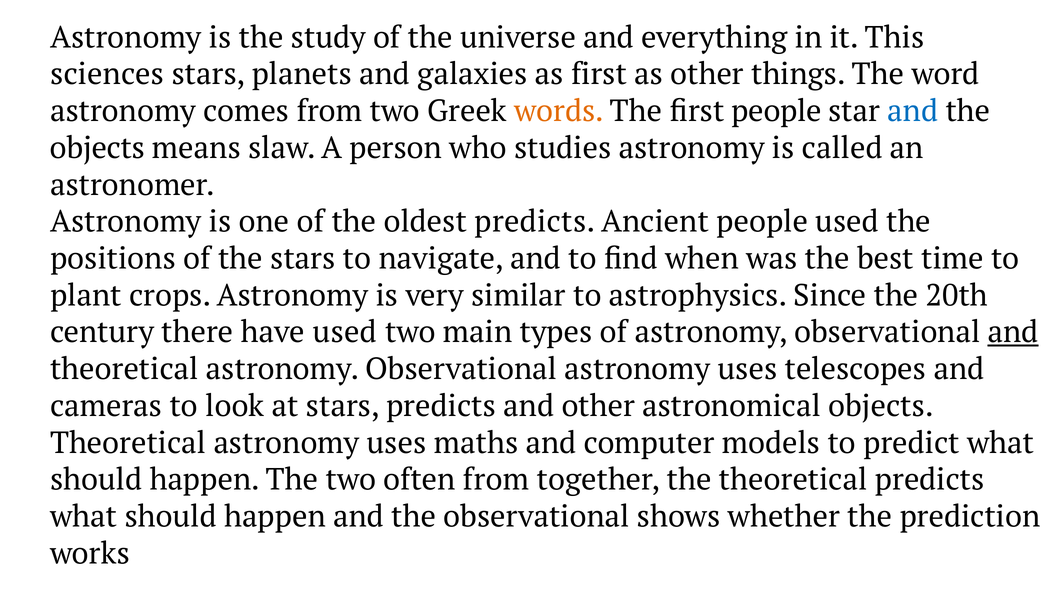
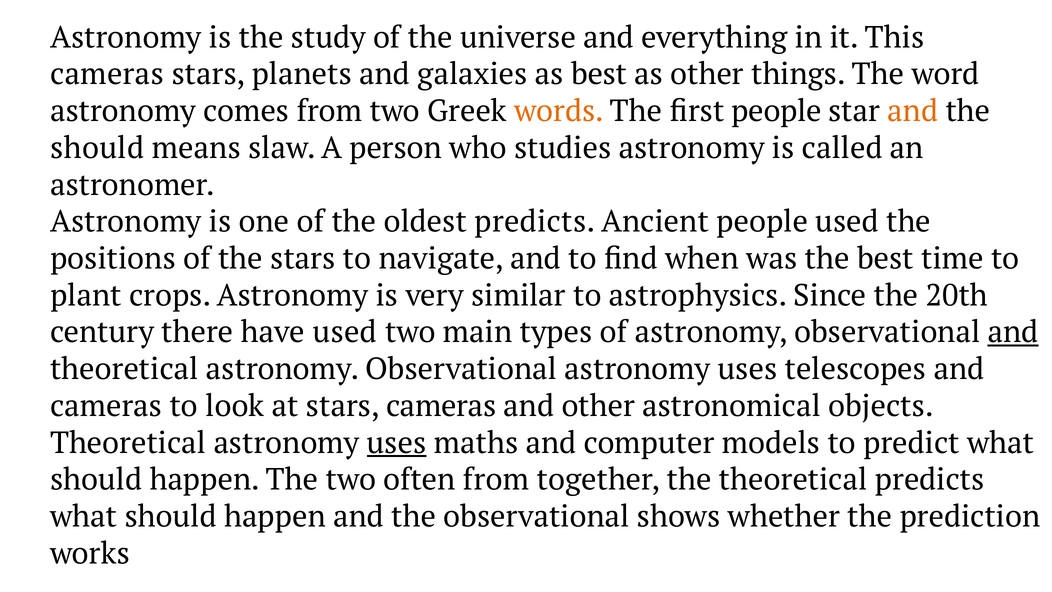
sciences at (107, 74): sciences -> cameras
as first: first -> best
and at (913, 111) colour: blue -> orange
objects at (98, 148): objects -> should
stars predicts: predicts -> cameras
uses at (397, 443) underline: none -> present
